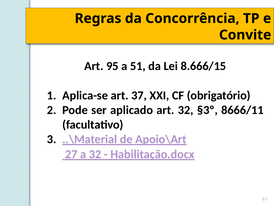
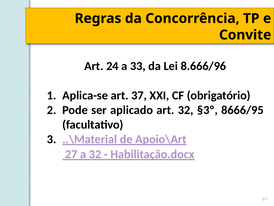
95: 95 -> 24
51: 51 -> 33
8.666/15: 8.666/15 -> 8.666/96
8666/11: 8666/11 -> 8666/95
